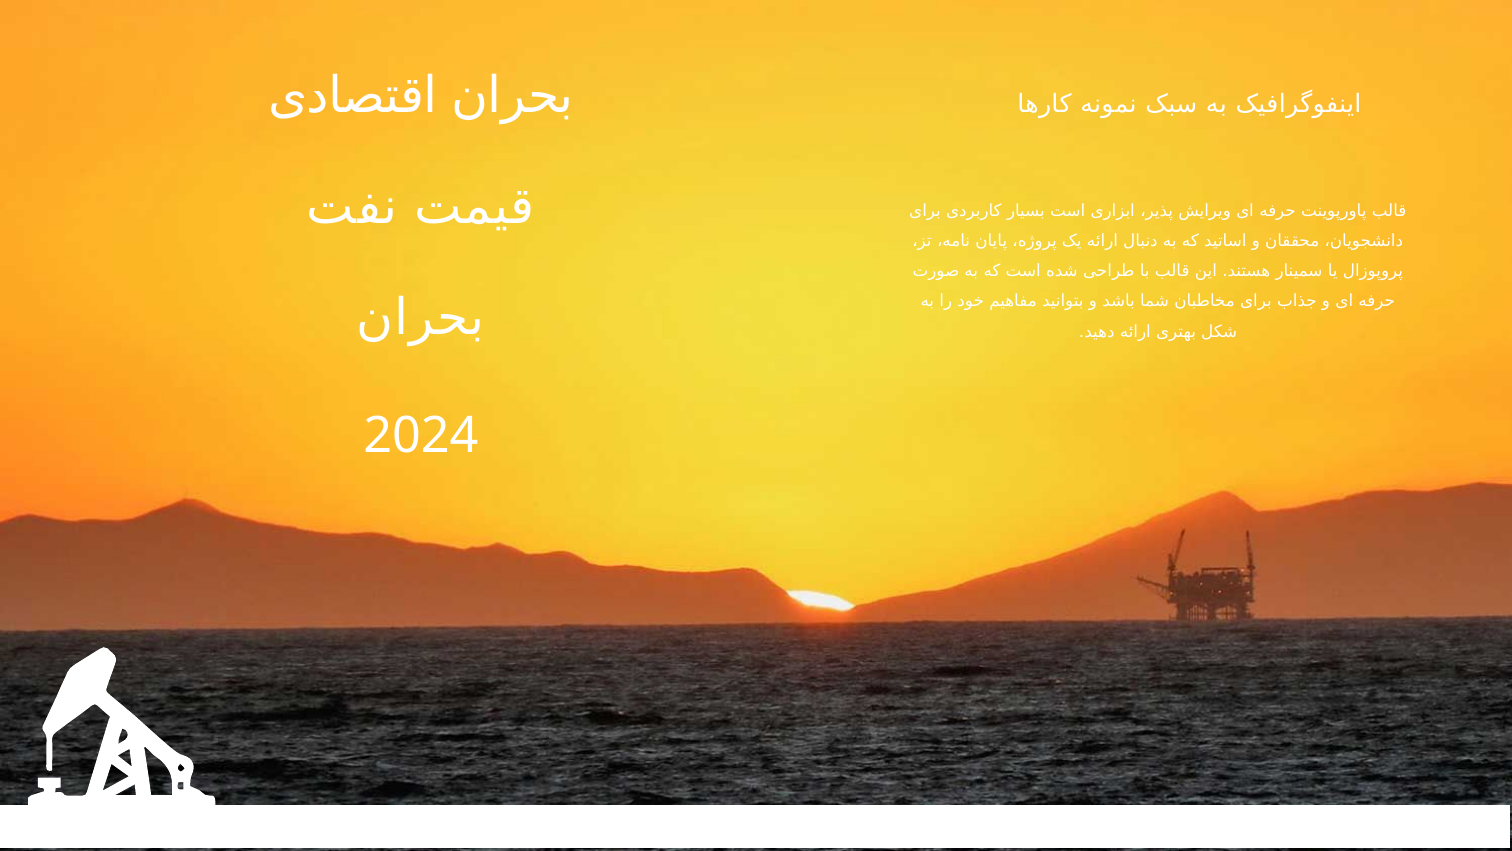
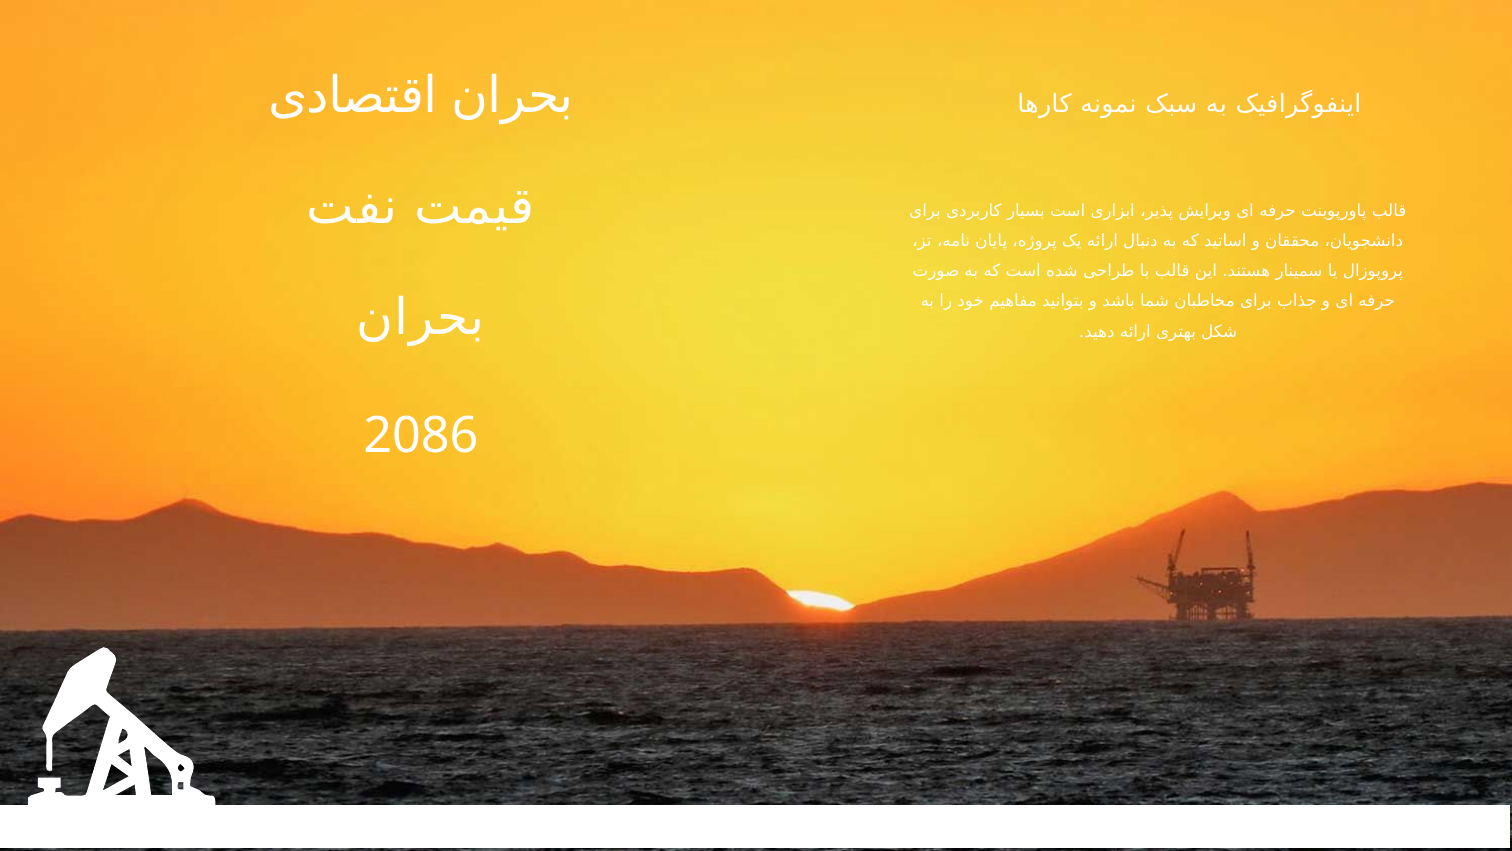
2024: 2024 -> 2086
